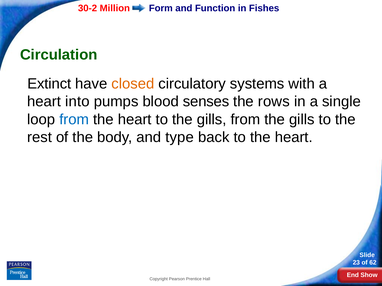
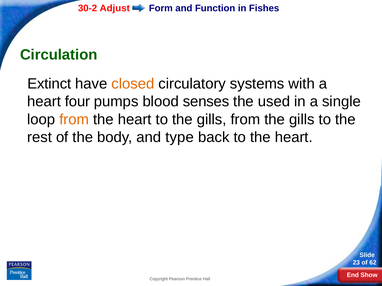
Million: Million -> Adjust
into: into -> four
rows: rows -> used
from at (74, 120) colour: blue -> orange
